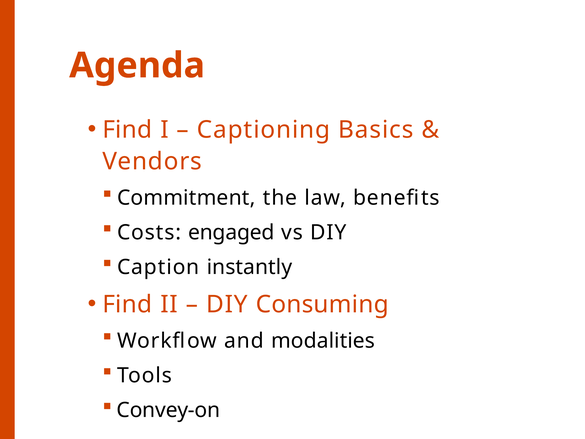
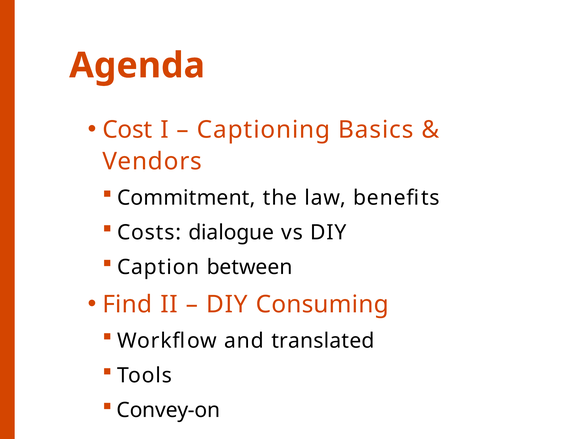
Find at (127, 130): Find -> Cost
engaged: engaged -> dialogue
instantly: instantly -> between
modalities: modalities -> translated
